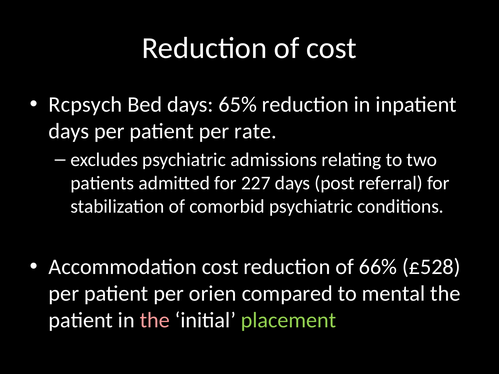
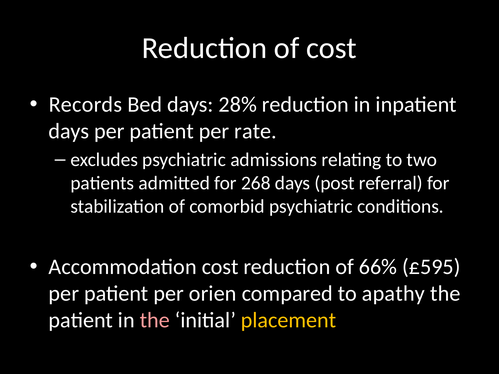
Rcpsych: Rcpsych -> Records
65%: 65% -> 28%
227: 227 -> 268
£528: £528 -> £595
mental: mental -> apathy
placement colour: light green -> yellow
